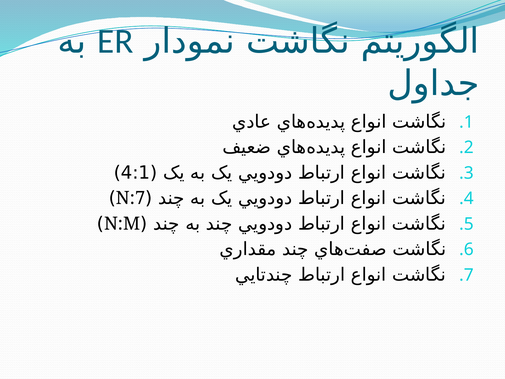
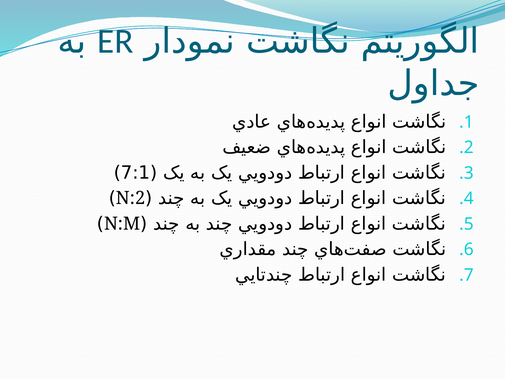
4:1: 4:1 -> 7:1
N:7: N:7 -> N:2
